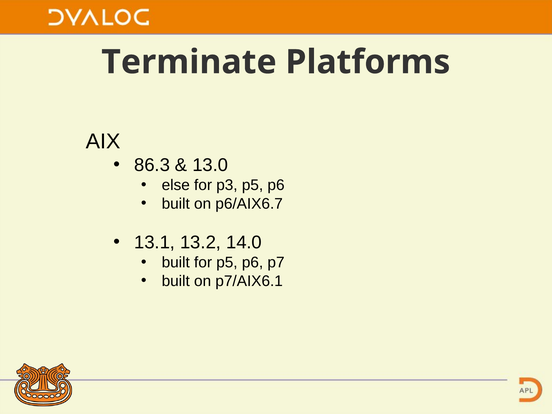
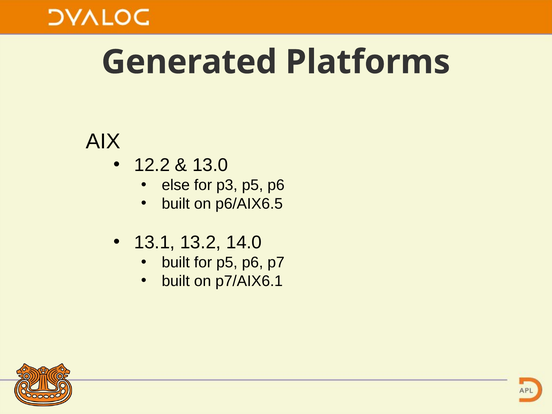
Terminate: Terminate -> Generated
86.3: 86.3 -> 12.2
p6/AIX6.7: p6/AIX6.7 -> p6/AIX6.5
